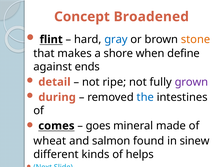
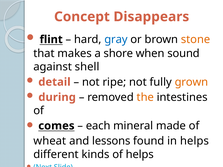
Broadened: Broadened -> Disappears
define: define -> sound
ends: ends -> shell
grown colour: purple -> orange
the colour: blue -> orange
goes: goes -> each
salmon: salmon -> lessons
in sinew: sinew -> helps
